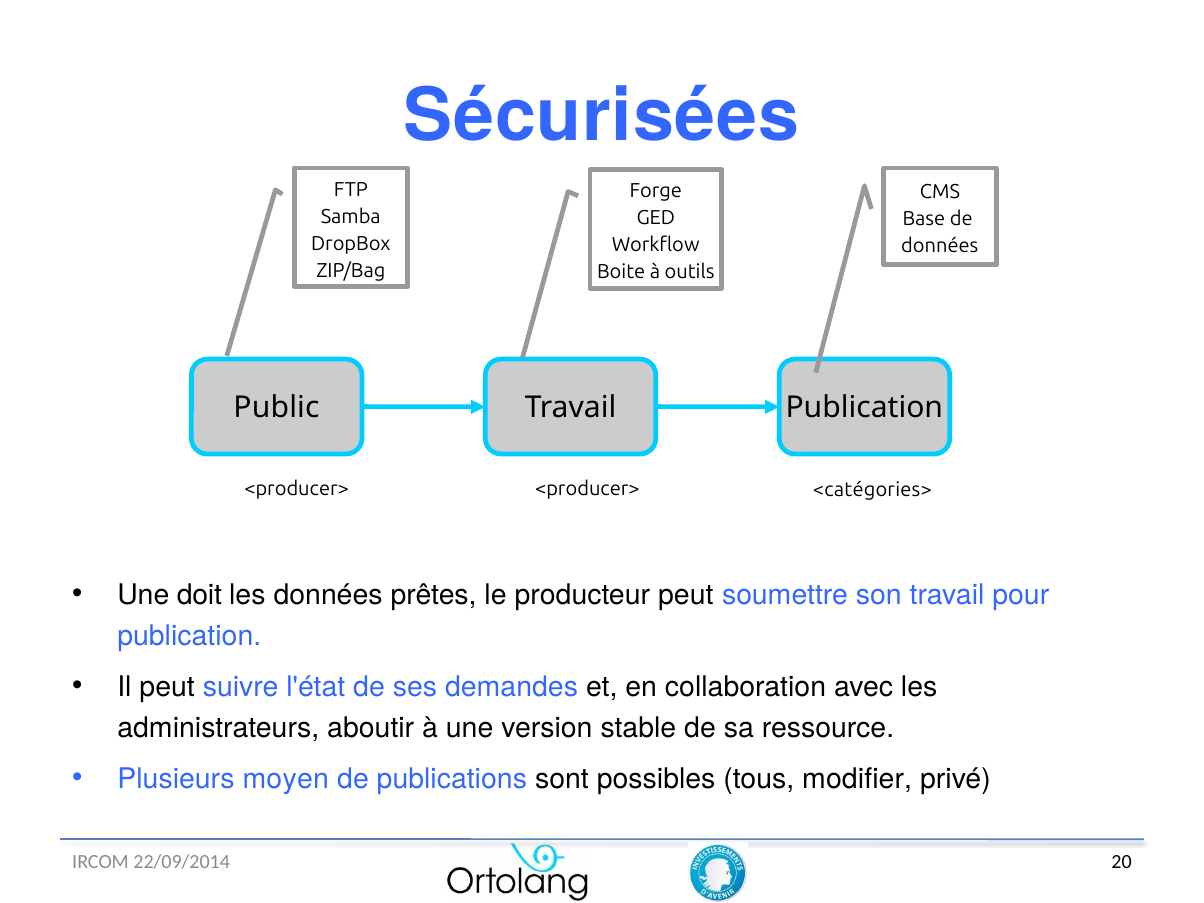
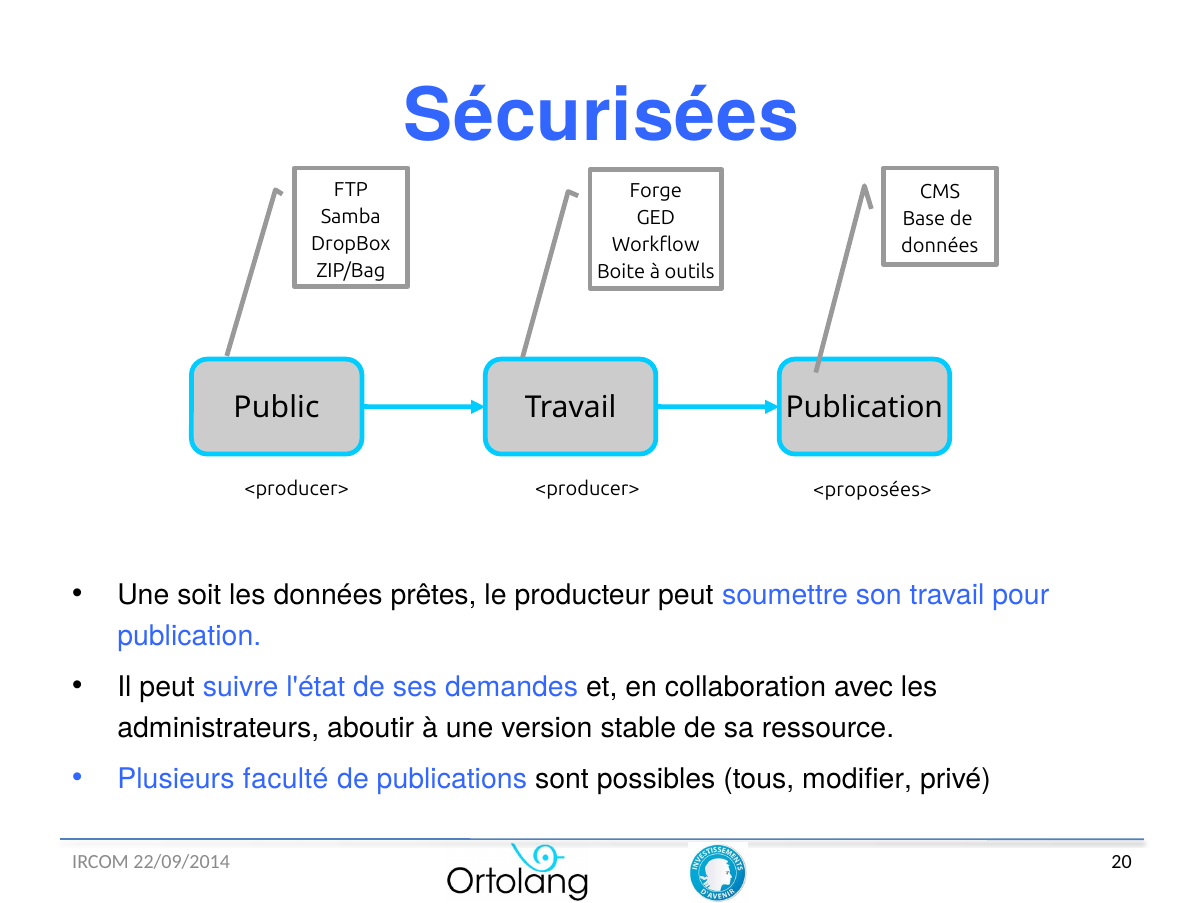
<catégories>: <catégories> -> <proposées>
doit: doit -> soit
moyen: moyen -> faculté
